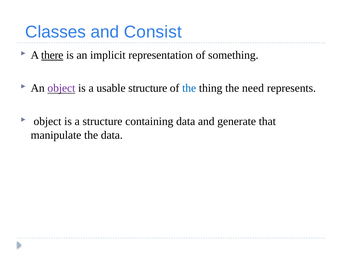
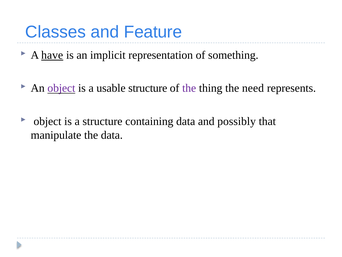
Consist: Consist -> Feature
there: there -> have
the at (189, 88) colour: blue -> purple
generate: generate -> possibly
